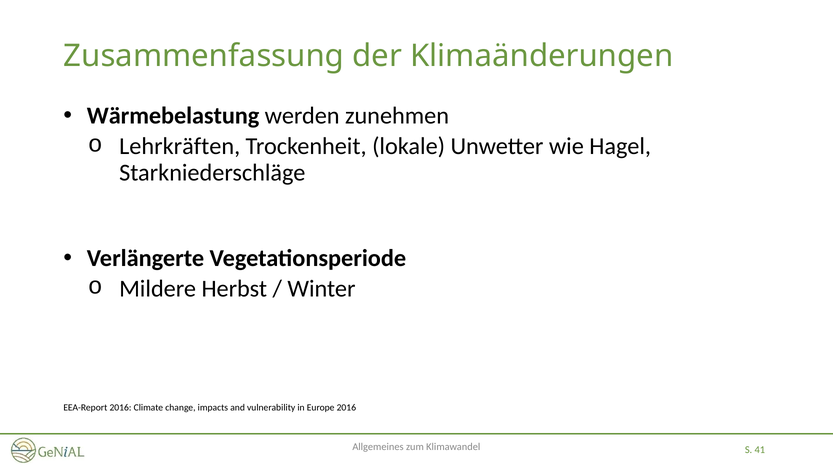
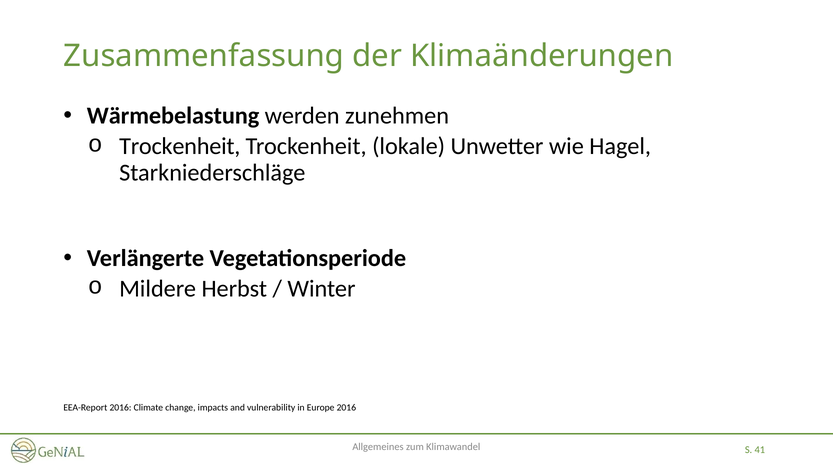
Lehrkräften at (180, 147): Lehrkräften -> Trockenheit
